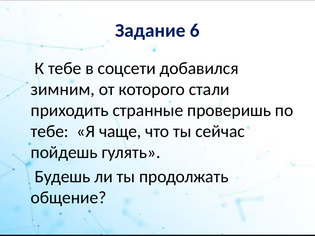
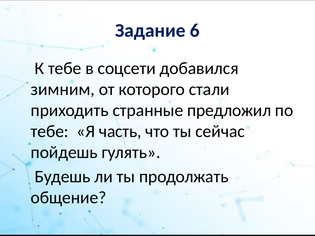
проверишь: проверишь -> предложил
чаще: чаще -> часть
